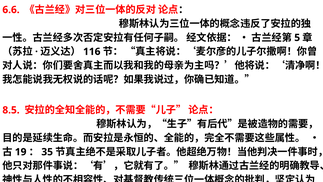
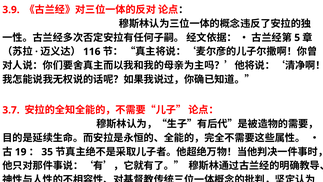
6.6: 6.6 -> 3.9
8.5: 8.5 -> 3.7
